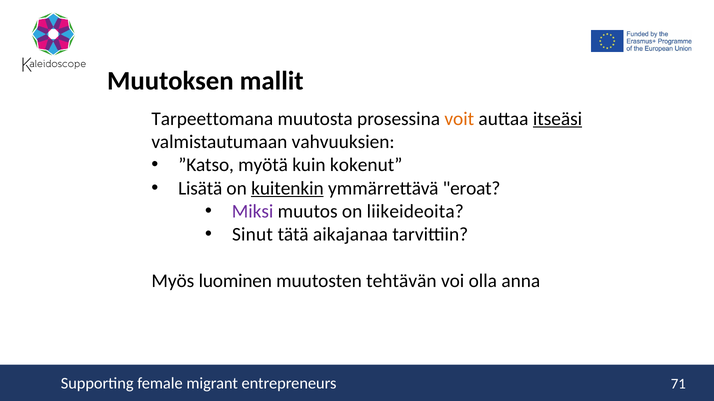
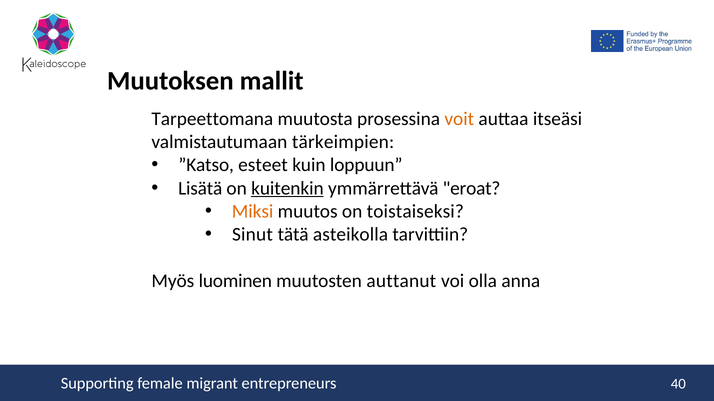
itseäsi underline: present -> none
vahvuuksien: vahvuuksien -> tärkeimpien
myötä: myötä -> esteet
kokenut: kokenut -> loppuun
Miksi colour: purple -> orange
liikeideoita: liikeideoita -> toistaiseksi
aikajanaa: aikajanaa -> asteikolla
tehtävän: tehtävän -> auttanut
71: 71 -> 40
